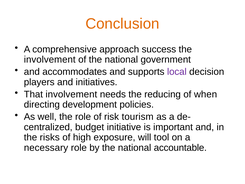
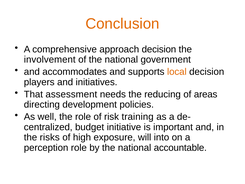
approach success: success -> decision
local colour: purple -> orange
That involvement: involvement -> assessment
when: when -> areas
tourism: tourism -> training
tool: tool -> into
necessary: necessary -> perception
